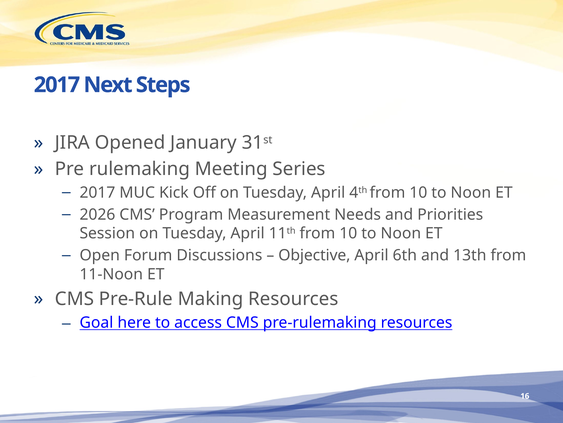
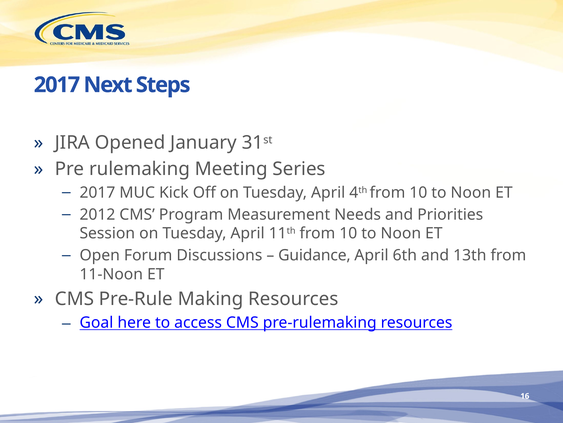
2026: 2026 -> 2012
Objective: Objective -> Guidance
